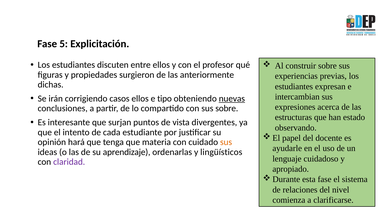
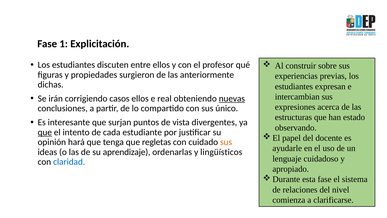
5: 5 -> 1
tipo: tipo -> real
sus sobre: sobre -> único
que at (45, 132) underline: none -> present
materia: materia -> regletas
claridad colour: purple -> blue
